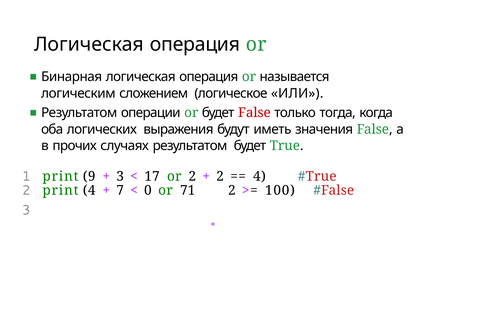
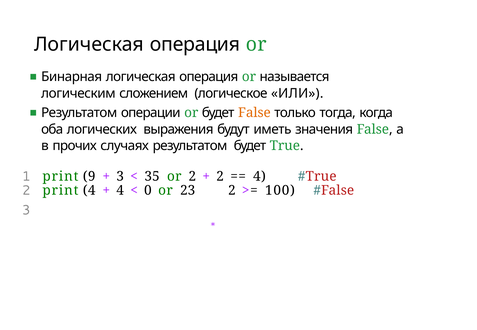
False at (254, 113) colour: red -> orange
17: 17 -> 35
7 at (120, 190): 7 -> 4
71: 71 -> 23
